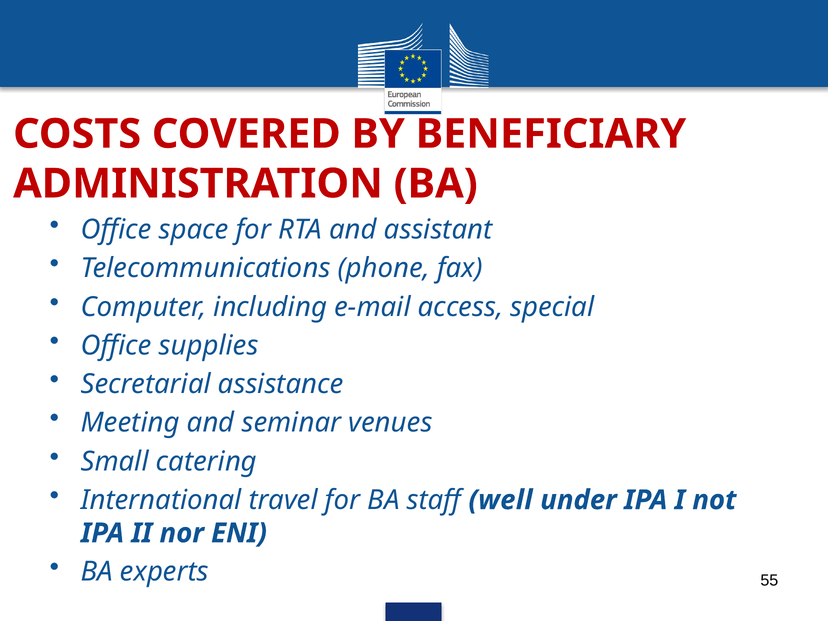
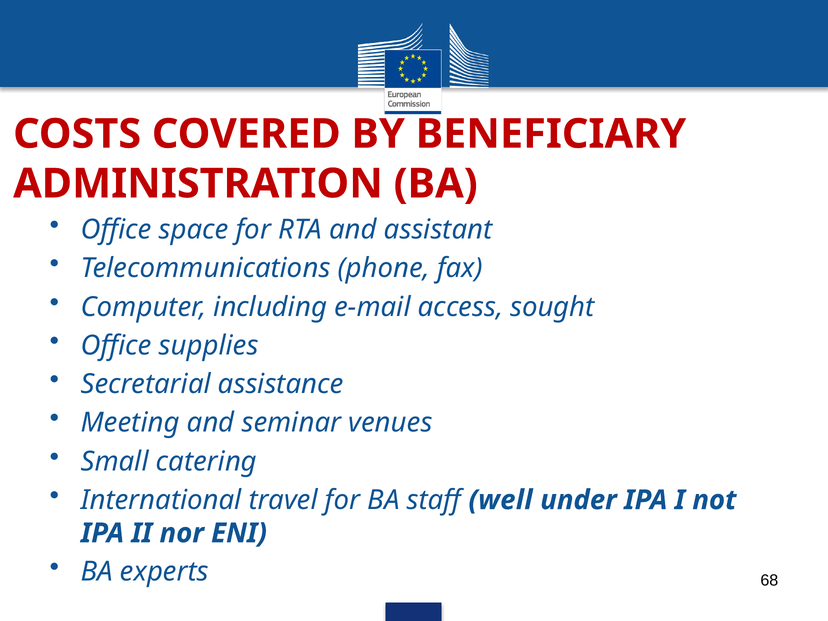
special: special -> sought
55: 55 -> 68
